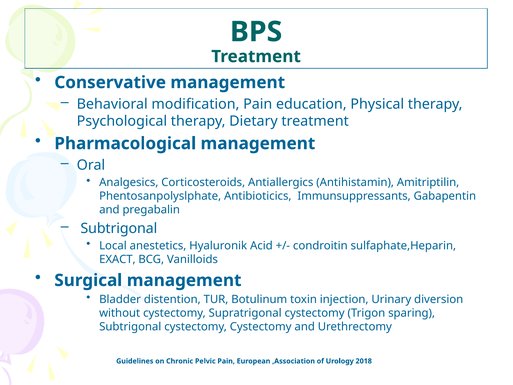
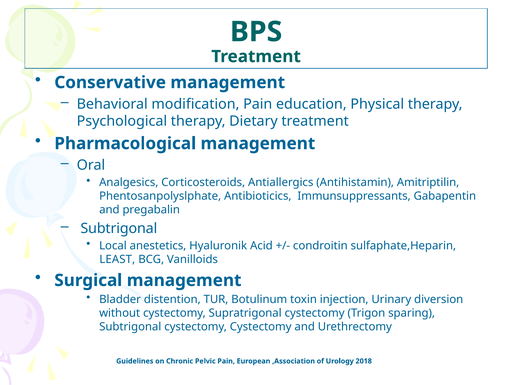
EXACT: EXACT -> LEAST
